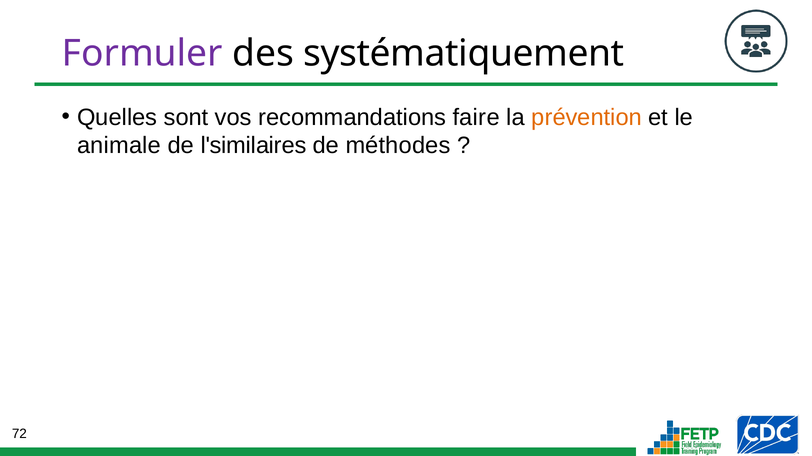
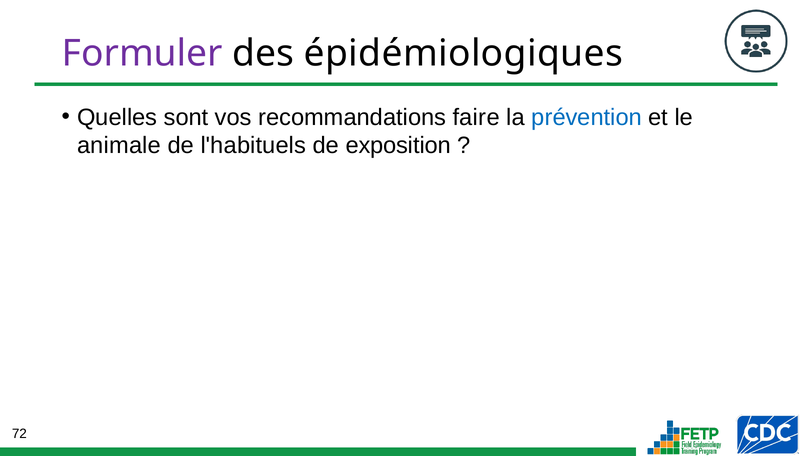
systématiquement: systématiquement -> épidémiologiques
prévention colour: orange -> blue
l'similaires: l'similaires -> l'habituels
méthodes: méthodes -> exposition
